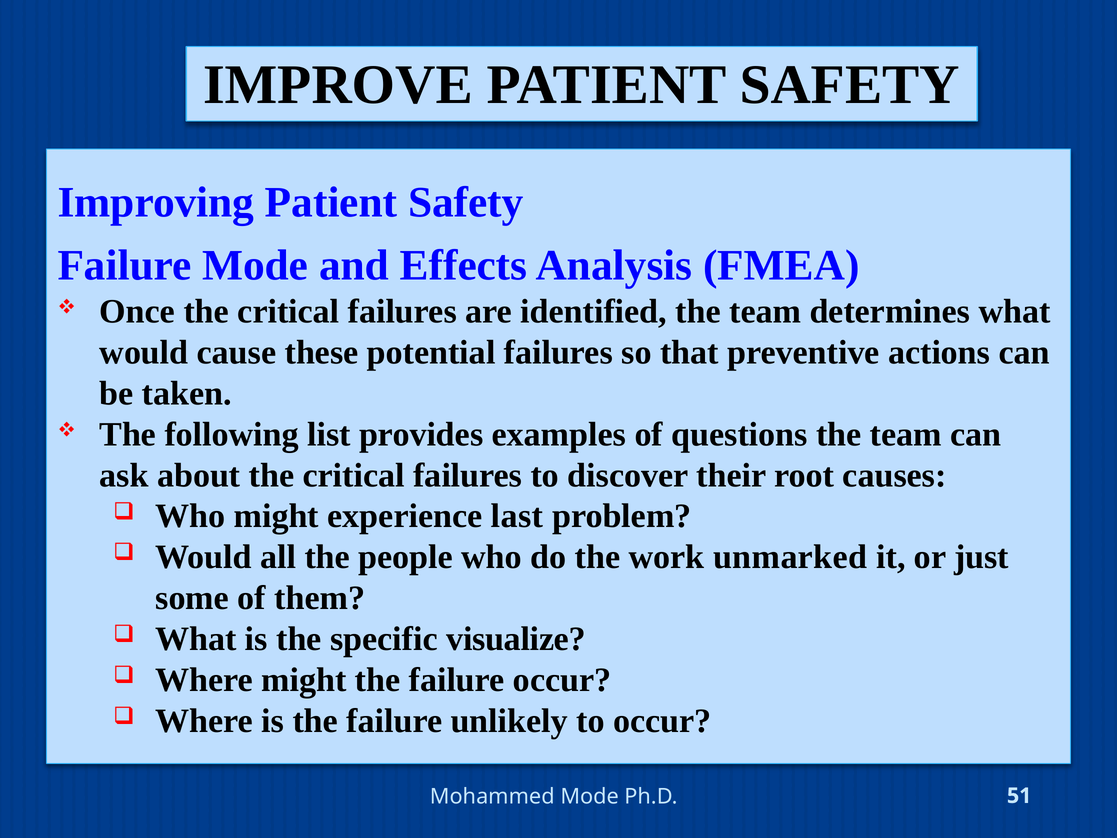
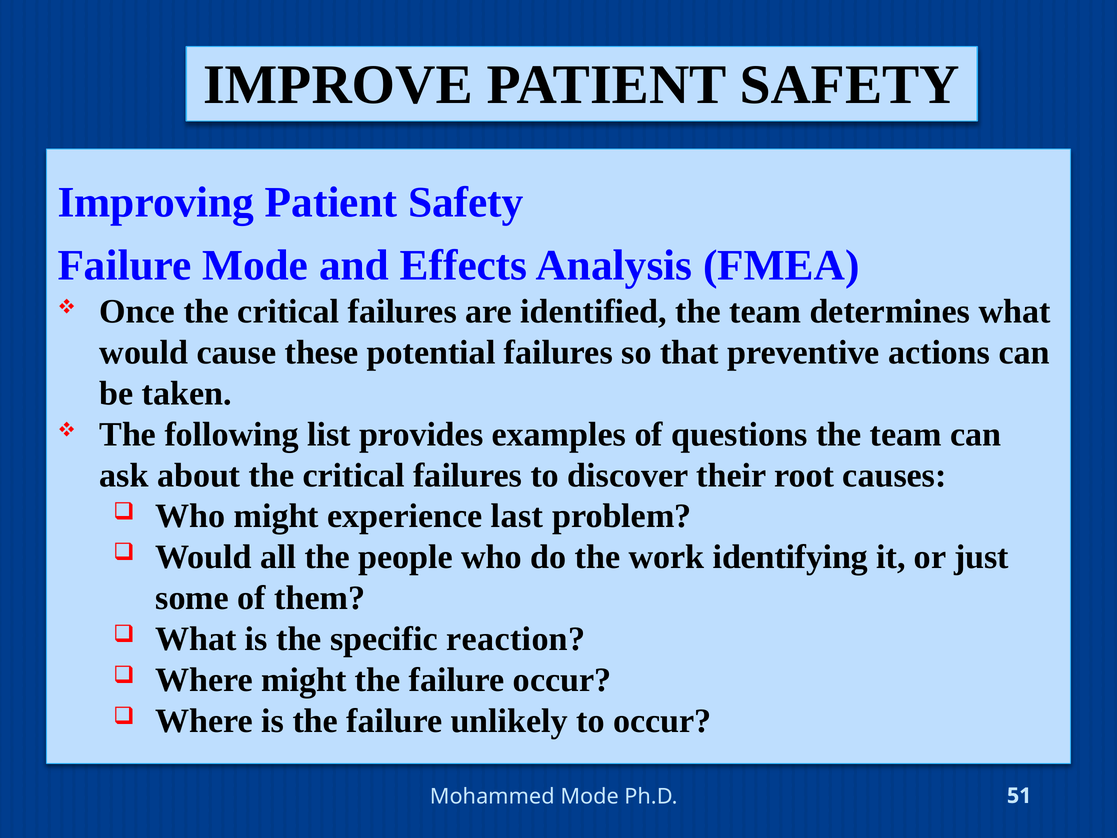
unmarked: unmarked -> identifying
visualize: visualize -> reaction
